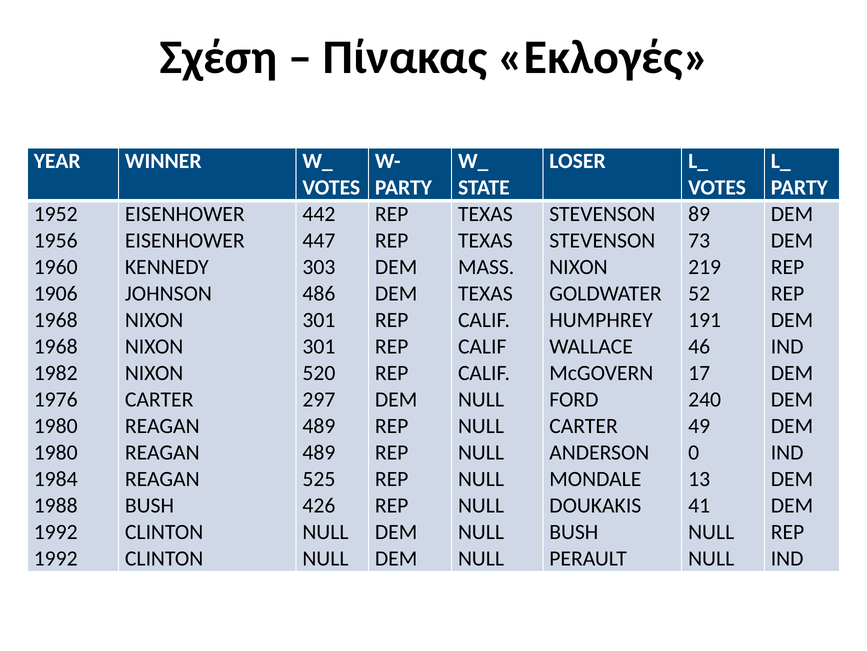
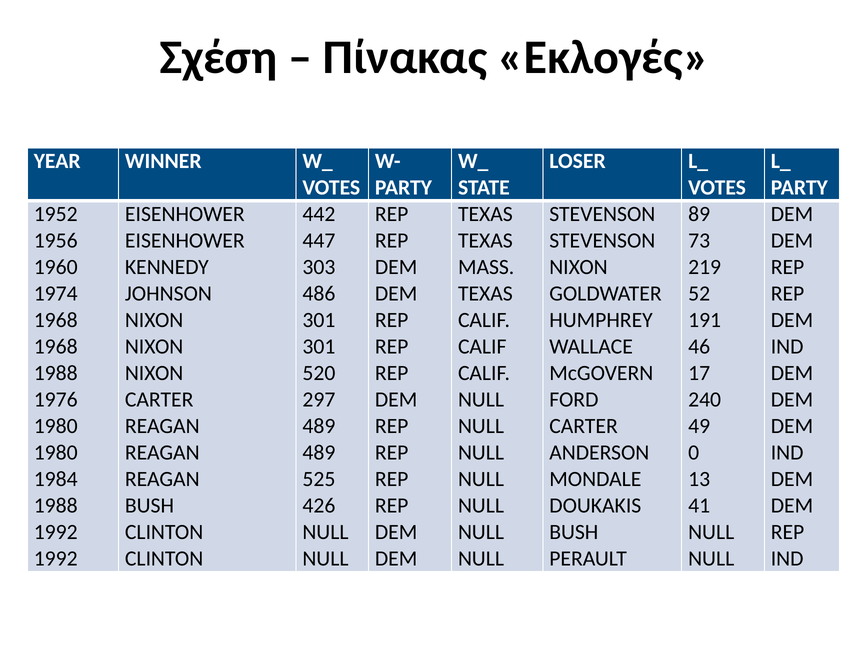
1906: 1906 -> 1974
1982 at (56, 373): 1982 -> 1988
